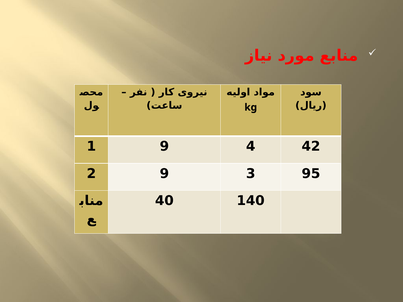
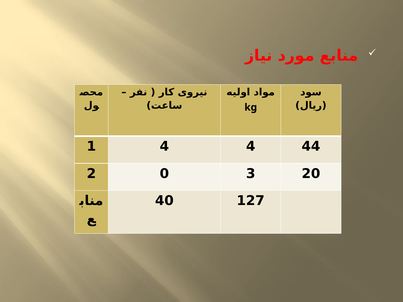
1 9: 9 -> 4
42: 42 -> 44
2 9: 9 -> 0
95: 95 -> 20
140: 140 -> 127
